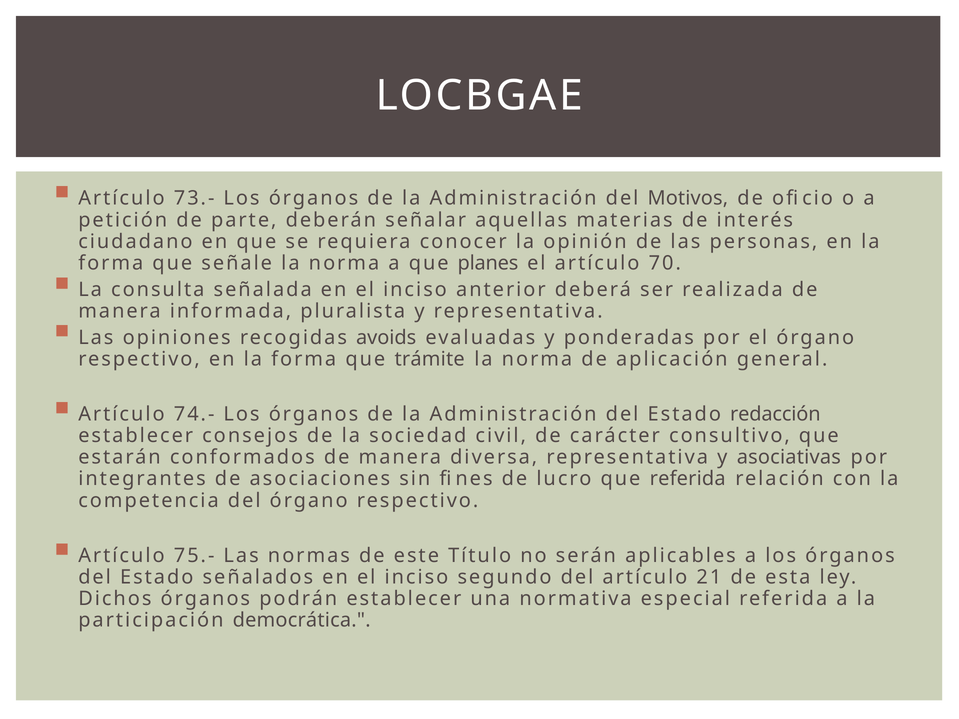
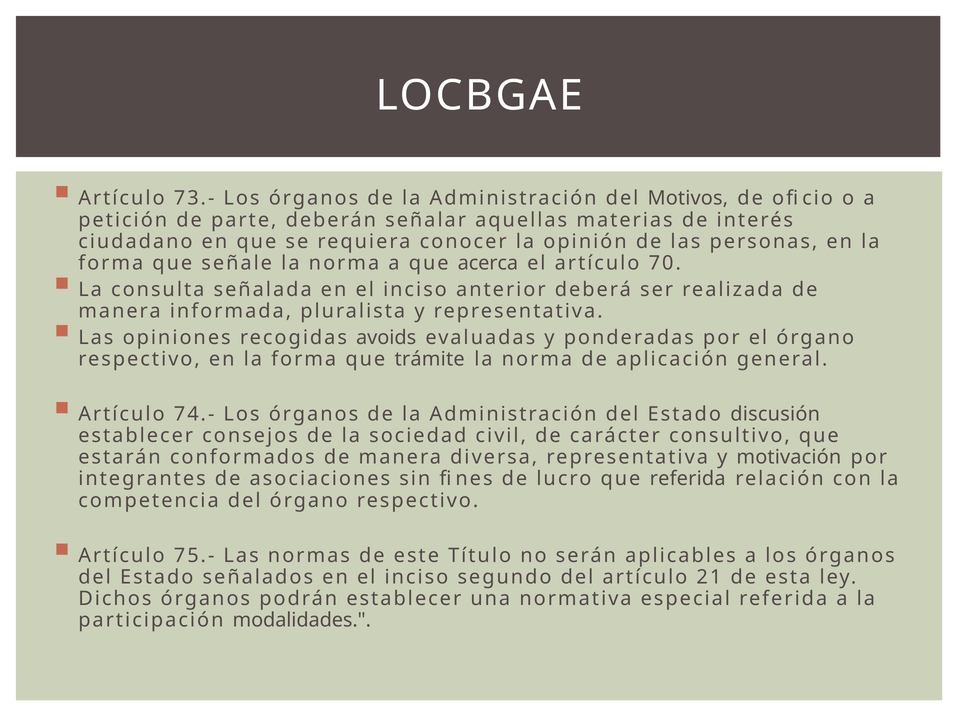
planes: planes -> acerca
redacción: redacción -> discusión
asociativas: asociativas -> motivación
democrática: democrática -> modalidades
